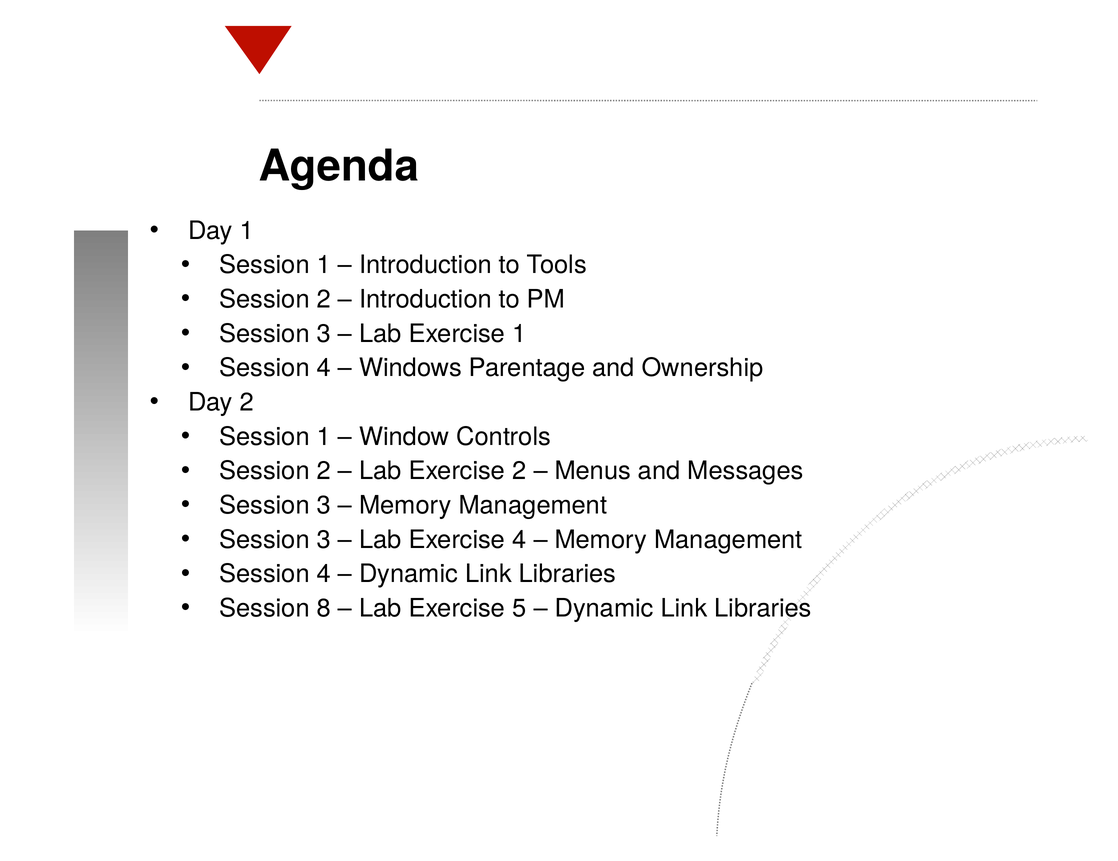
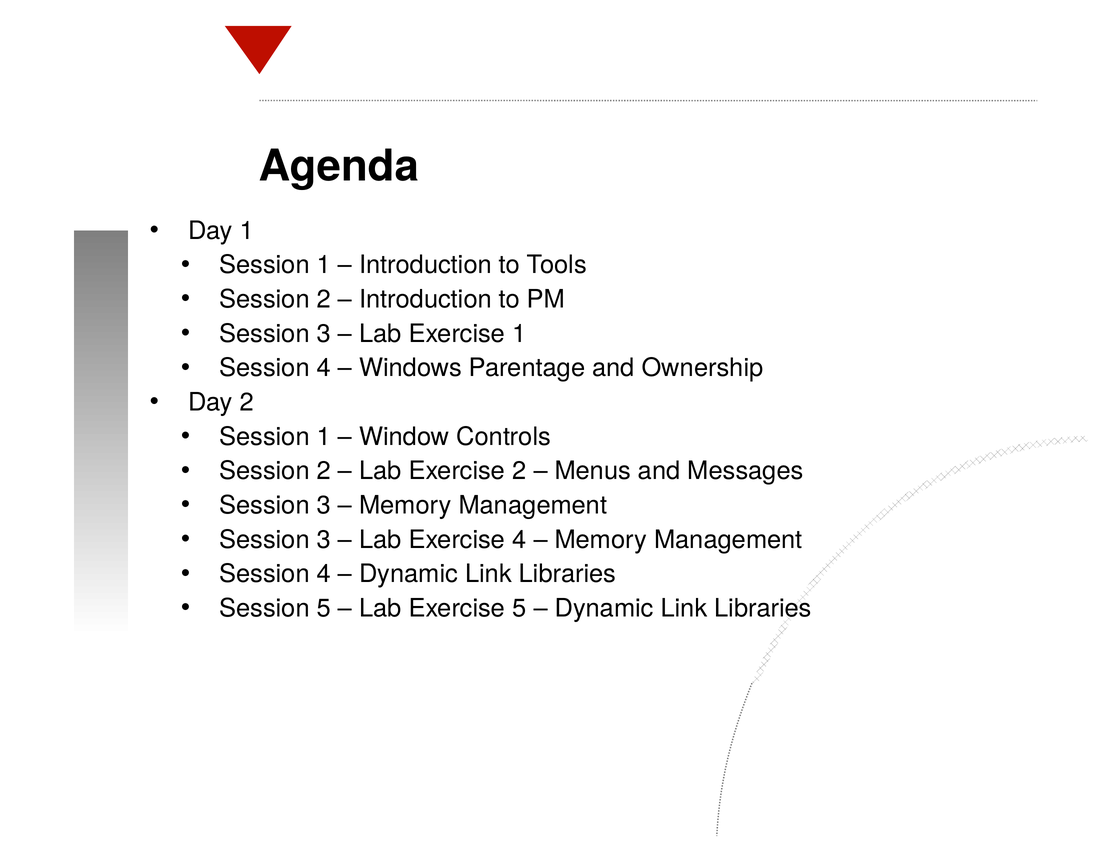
Session 8: 8 -> 5
